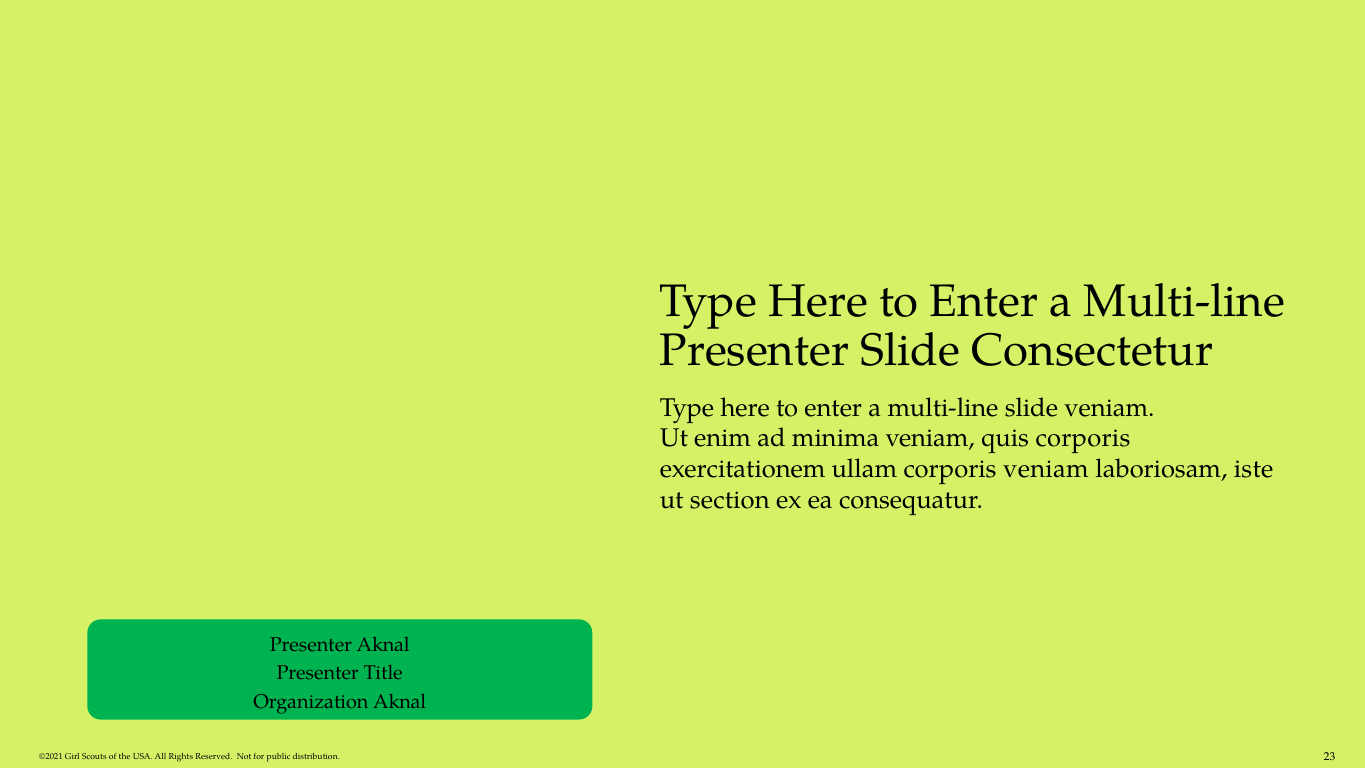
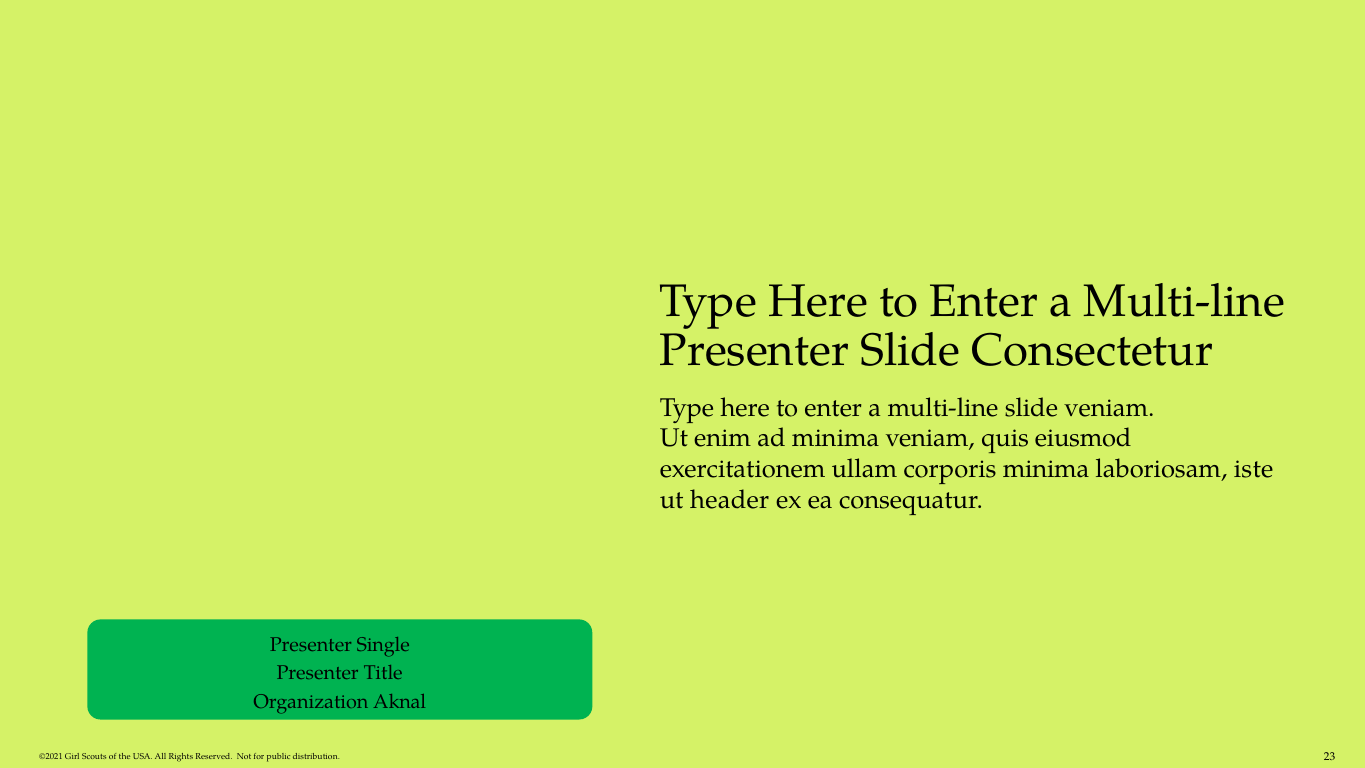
quis corporis: corporis -> eiusmod
corporis veniam: veniam -> minima
section: section -> header
Presenter Aknal: Aknal -> Single
